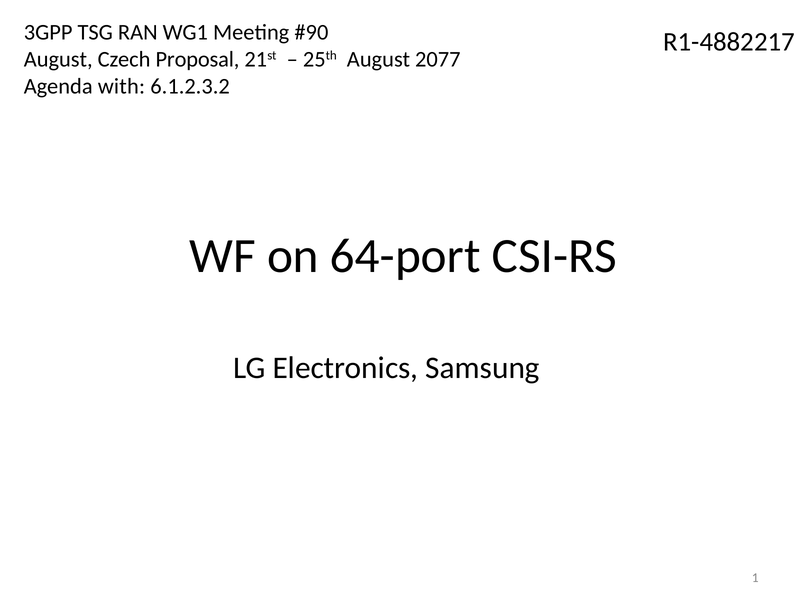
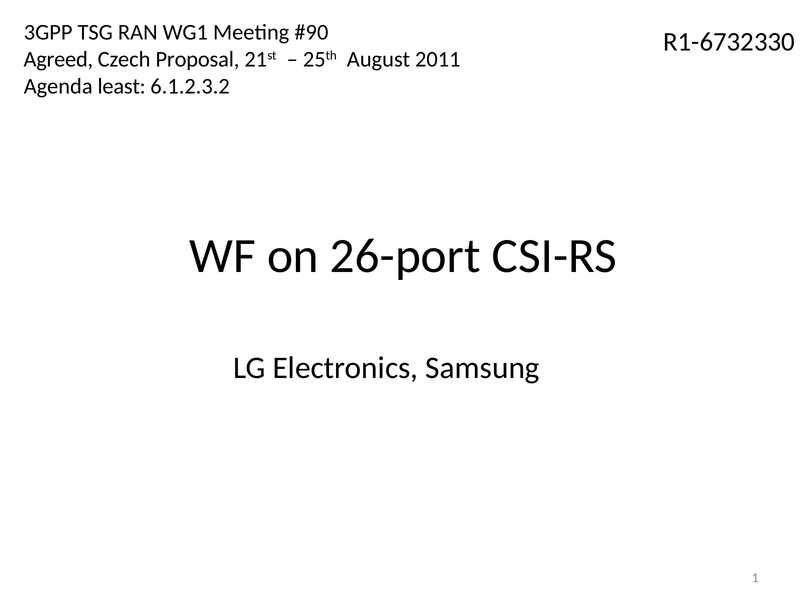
R1-4882217: R1-4882217 -> R1-6732330
August at (58, 59): August -> Agreed
2077: 2077 -> 2011
with: with -> least
64-port: 64-port -> 26-port
